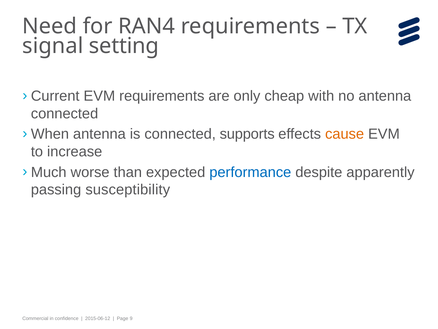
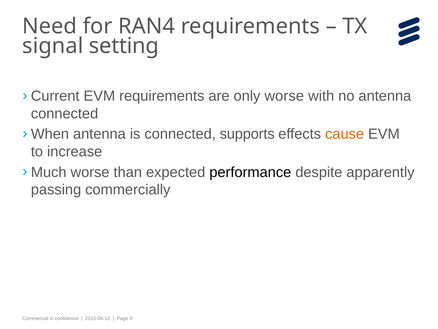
only cheap: cheap -> worse
performance colour: blue -> black
susceptibility: susceptibility -> commercially
